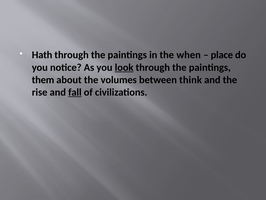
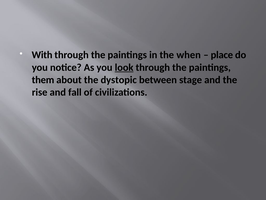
Hath: Hath -> With
volumes: volumes -> dystopic
think: think -> stage
fall underline: present -> none
